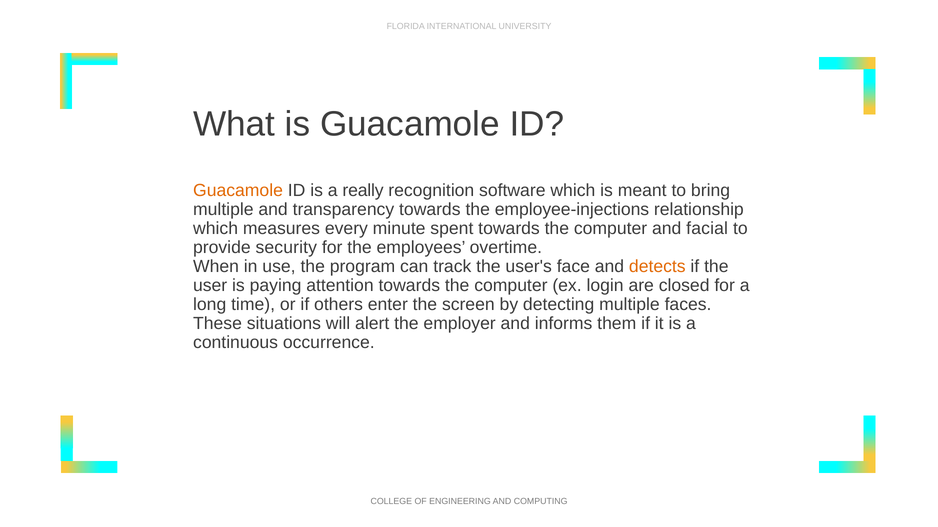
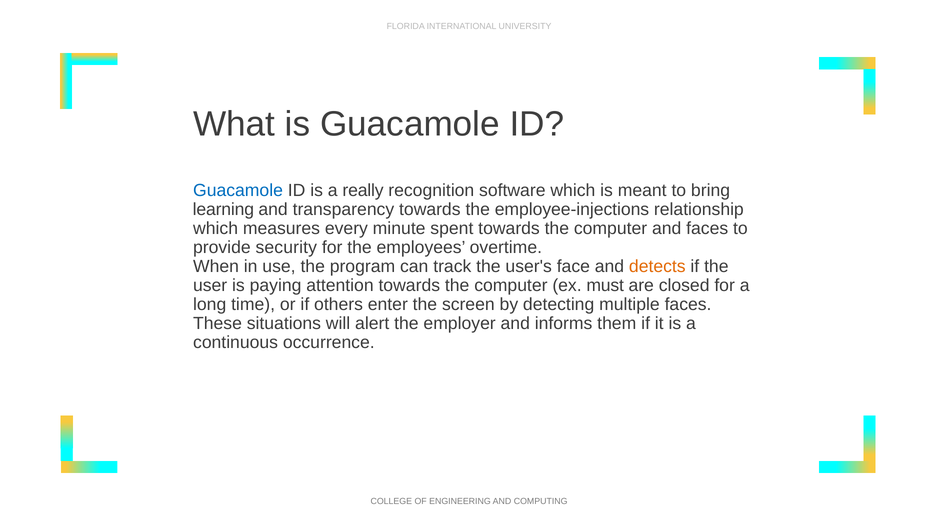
Guacamole at (238, 191) colour: orange -> blue
multiple at (223, 210): multiple -> learning
and facial: facial -> faces
login: login -> must
